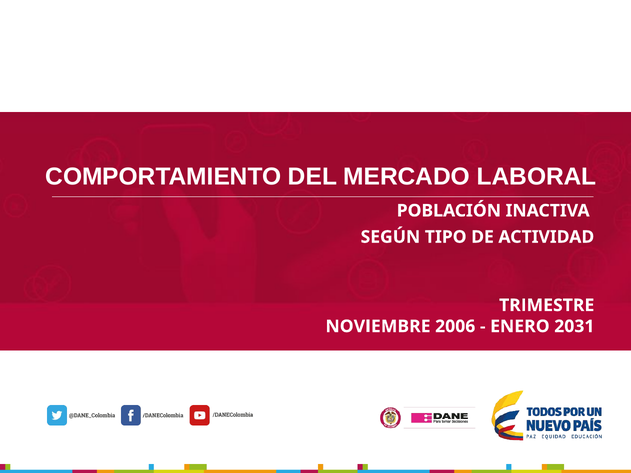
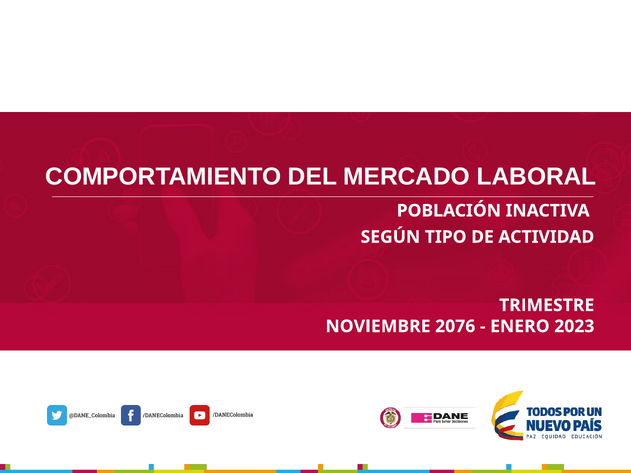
2006: 2006 -> 2076
2031: 2031 -> 2023
